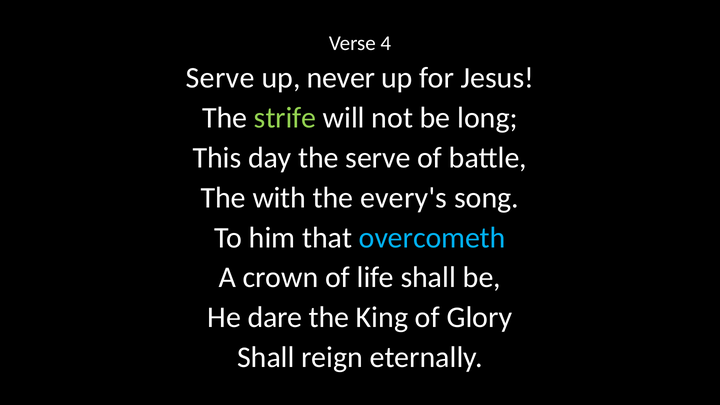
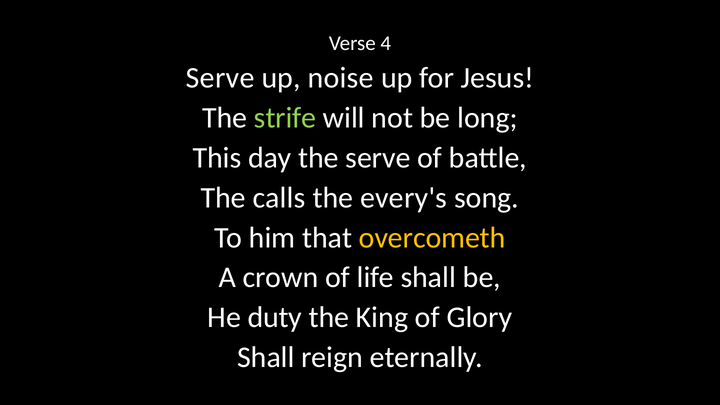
never: never -> noise
with: with -> calls
overcometh colour: light blue -> yellow
dare: dare -> duty
